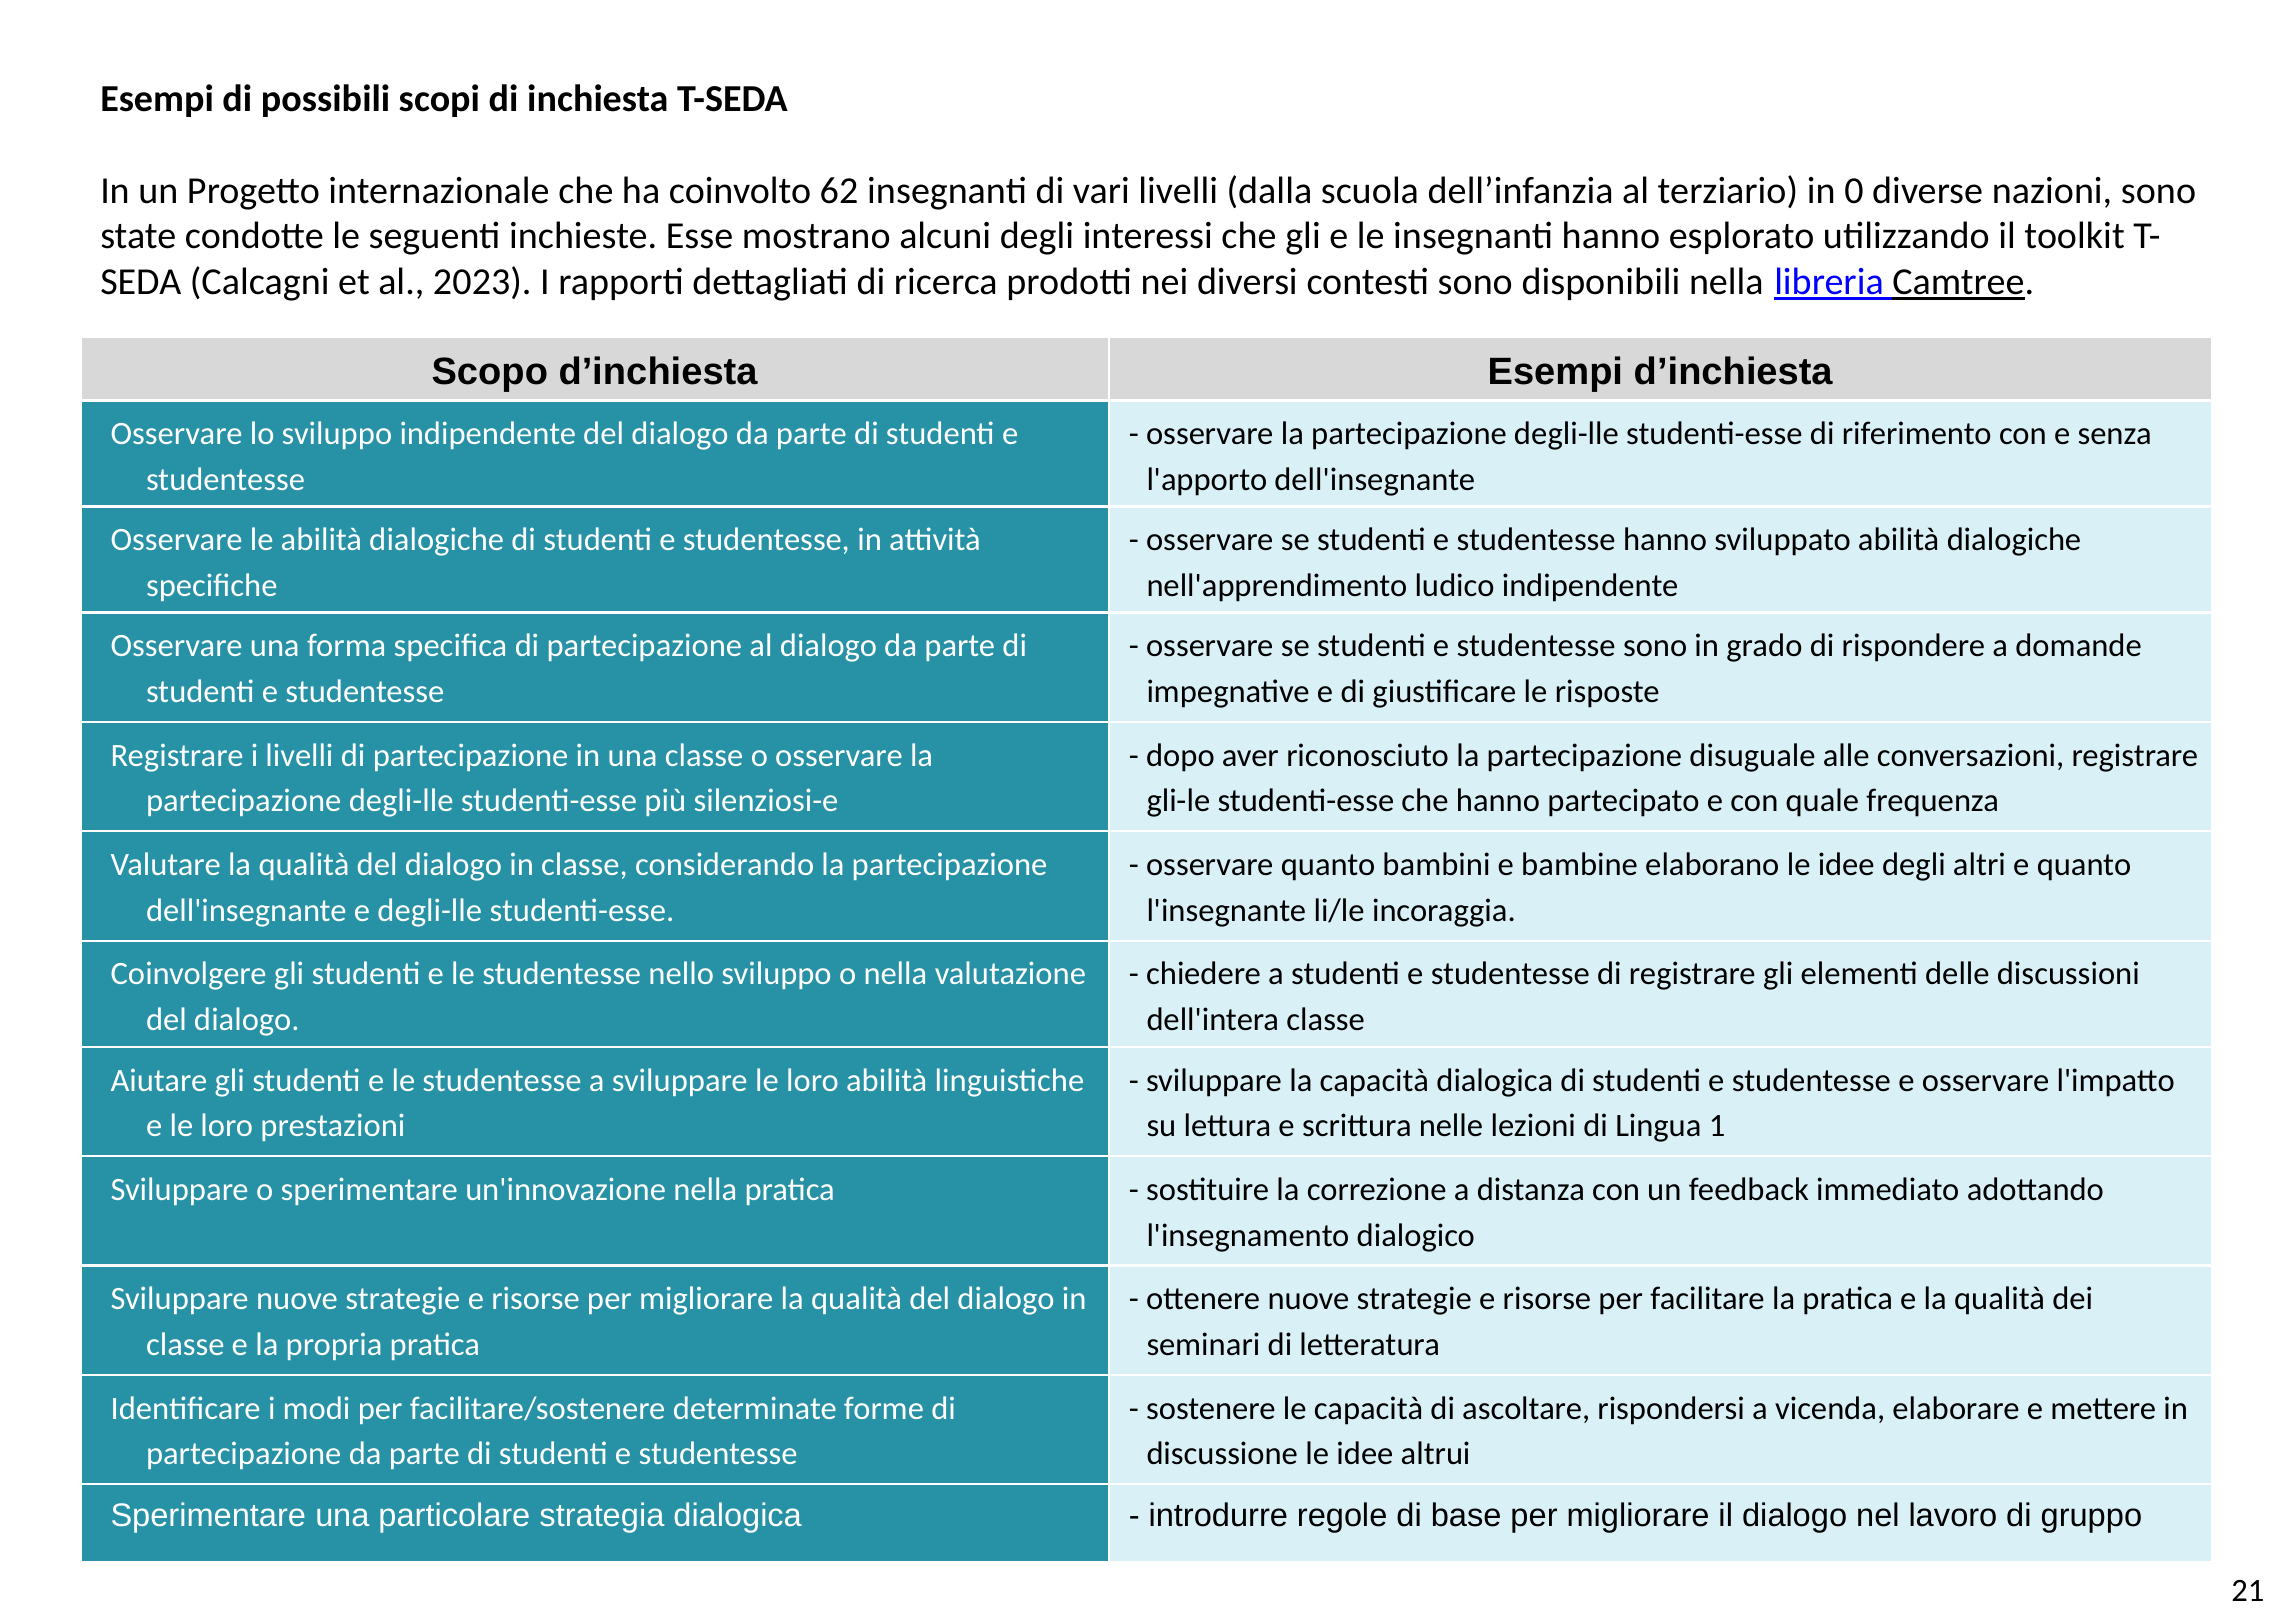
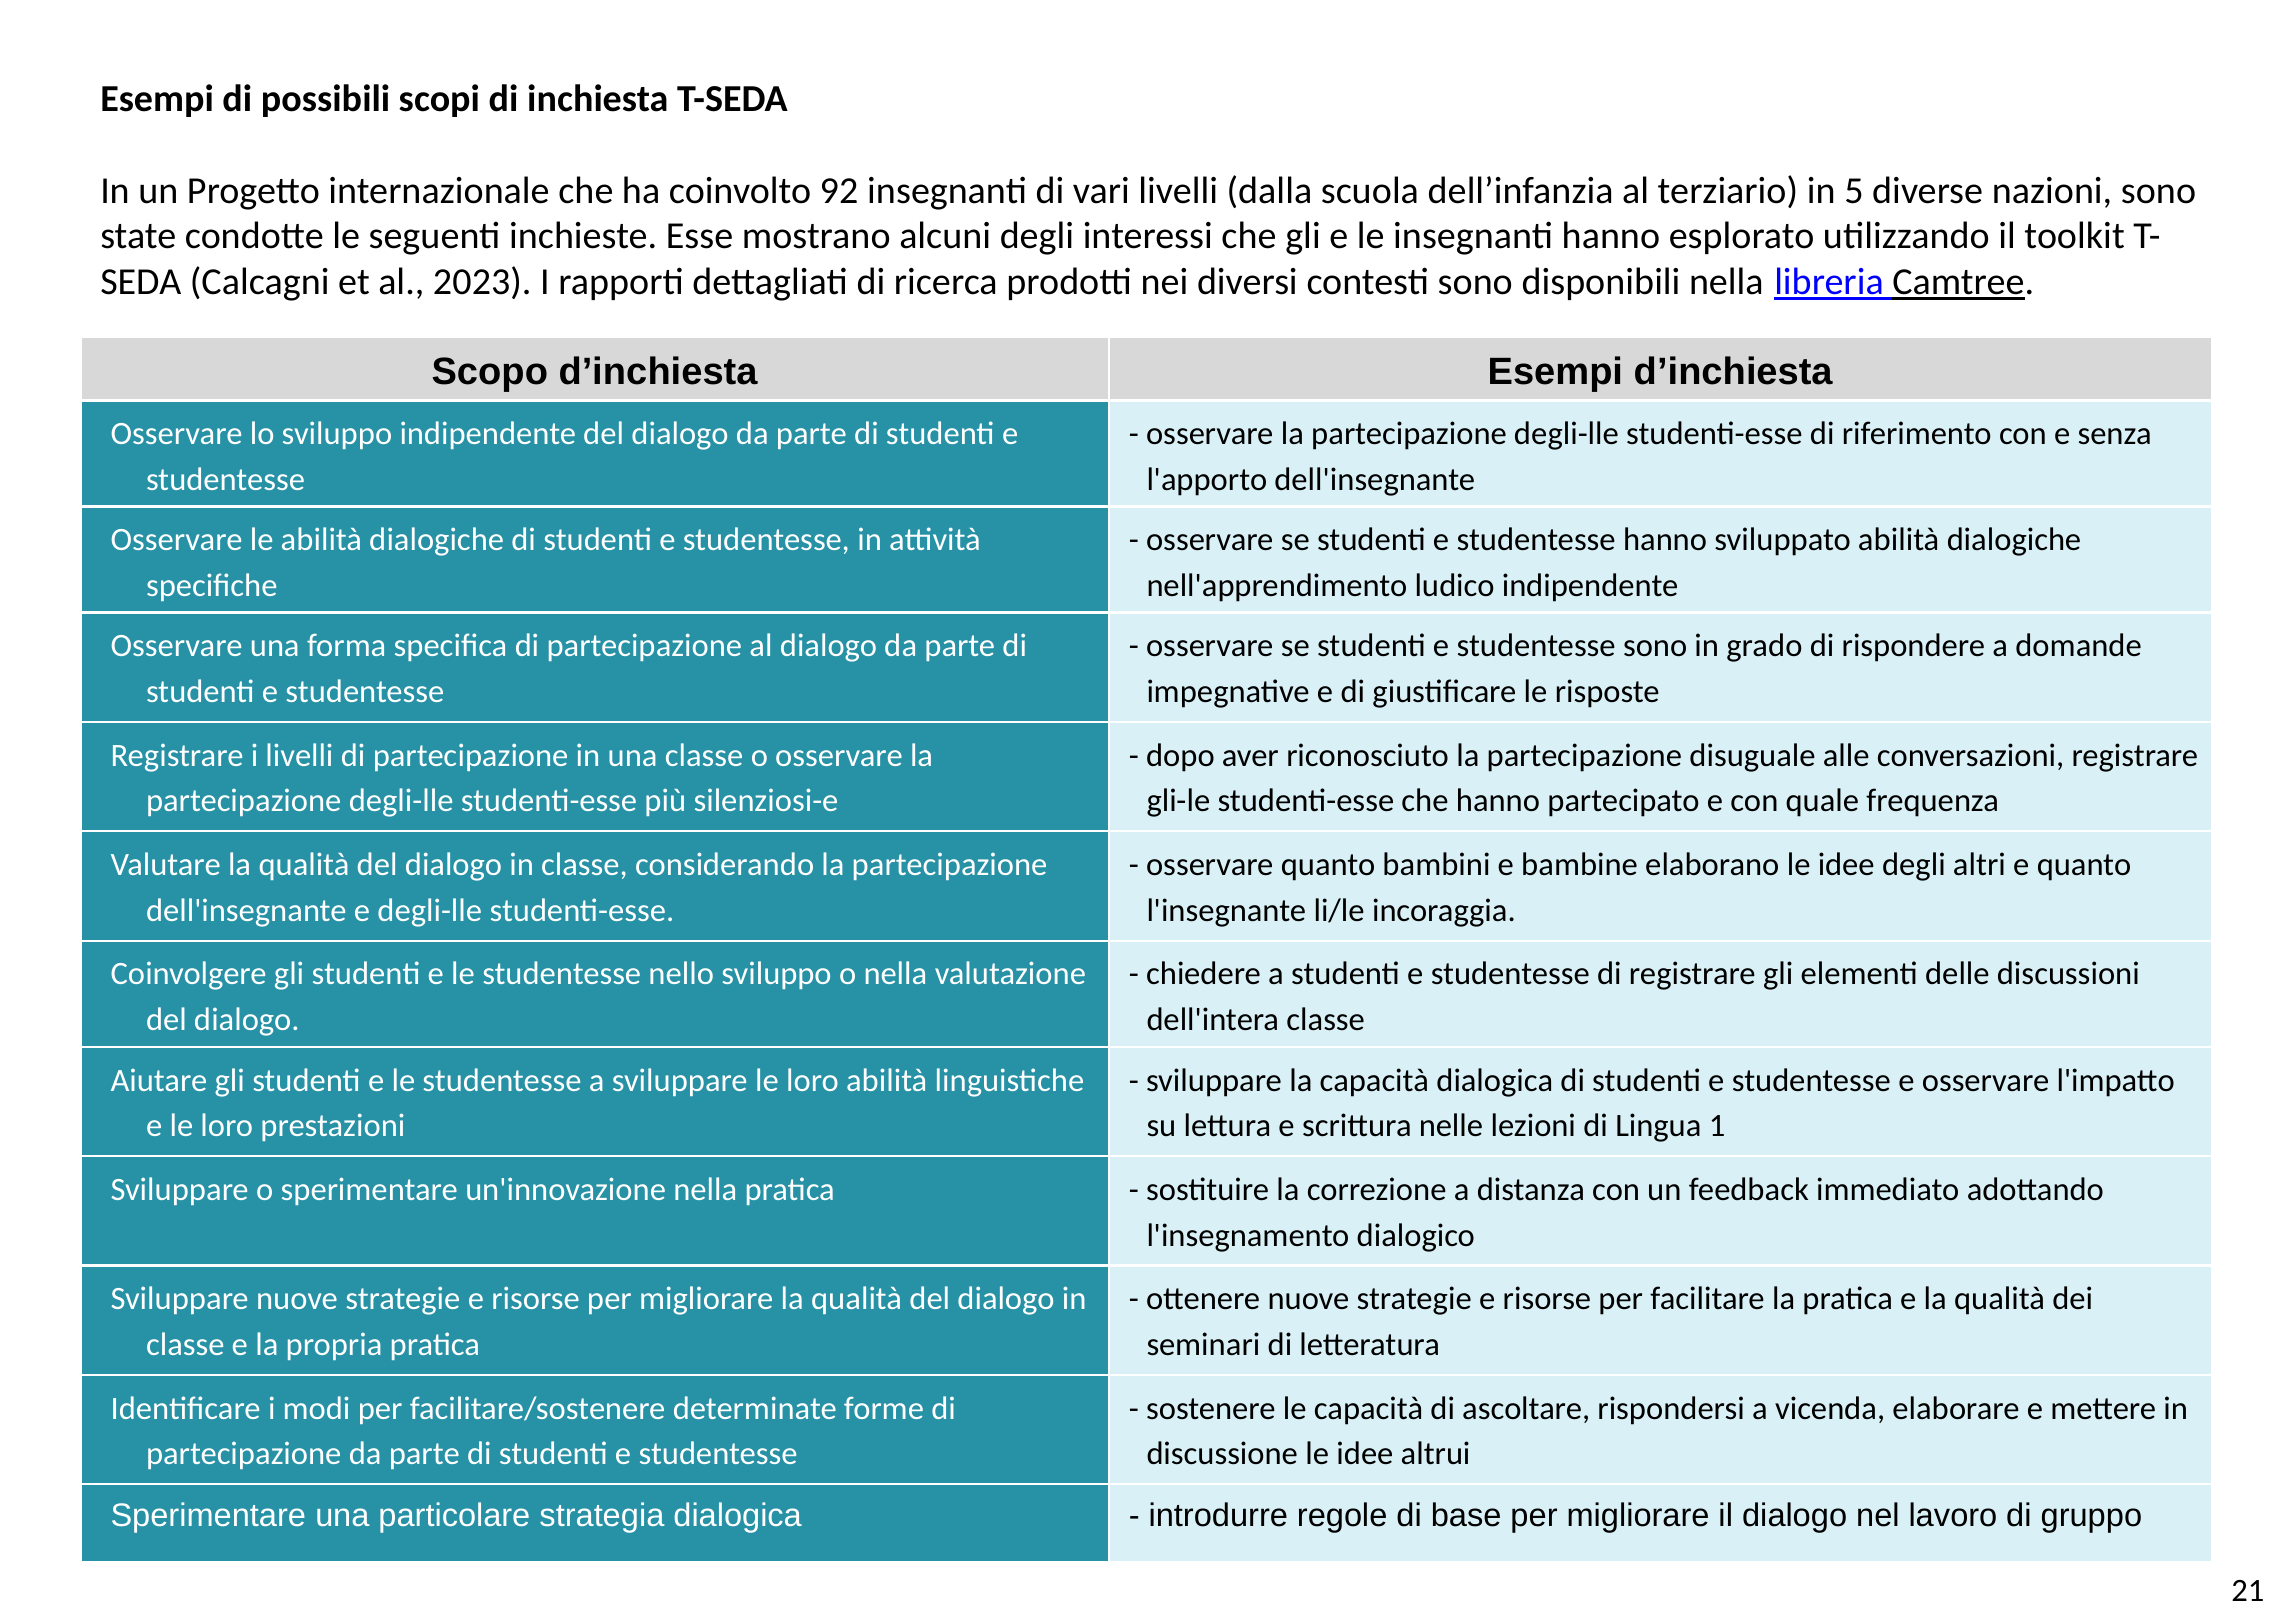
62: 62 -> 92
0: 0 -> 5
